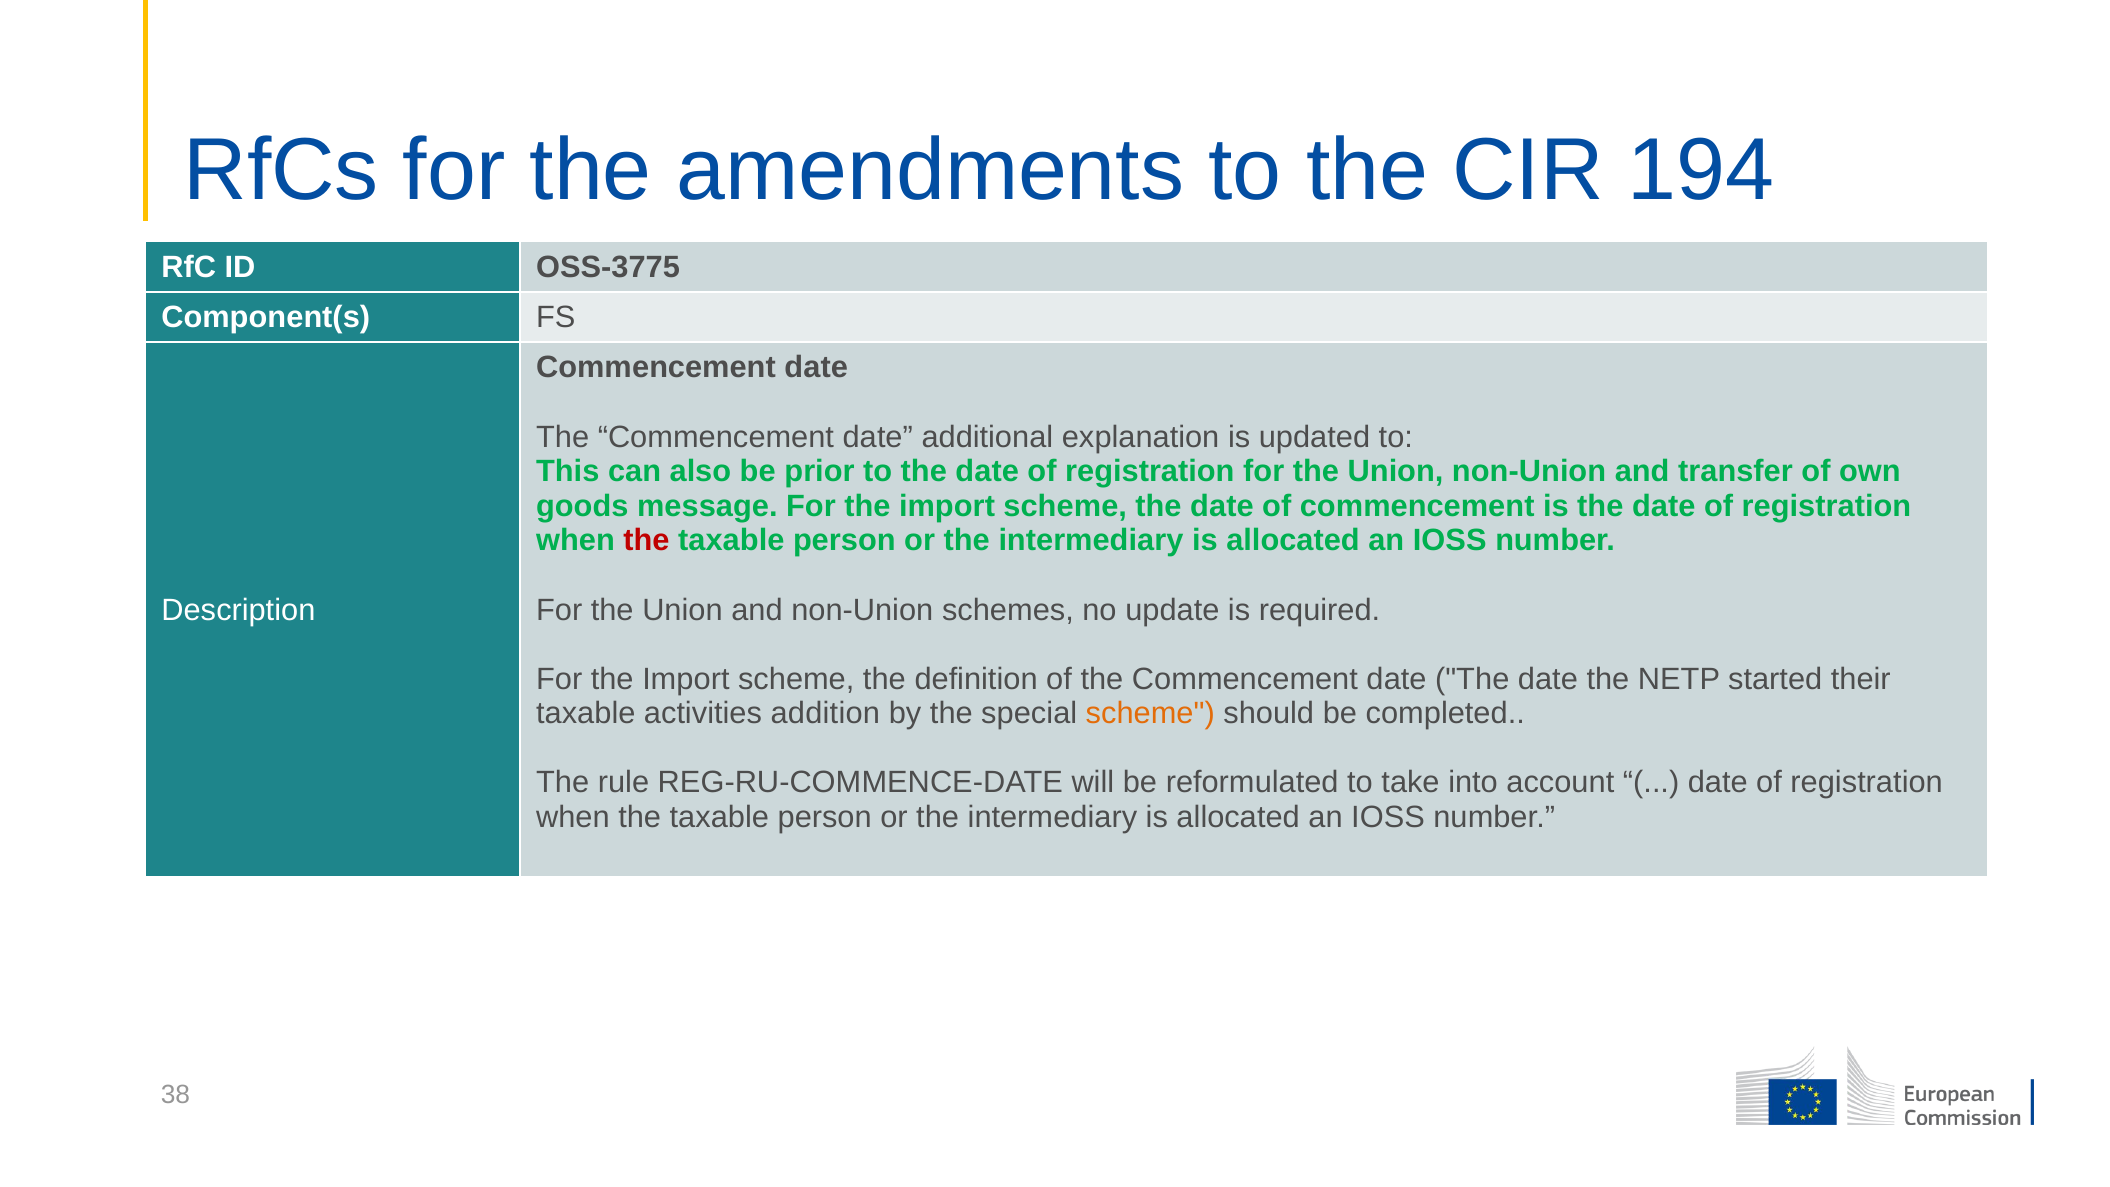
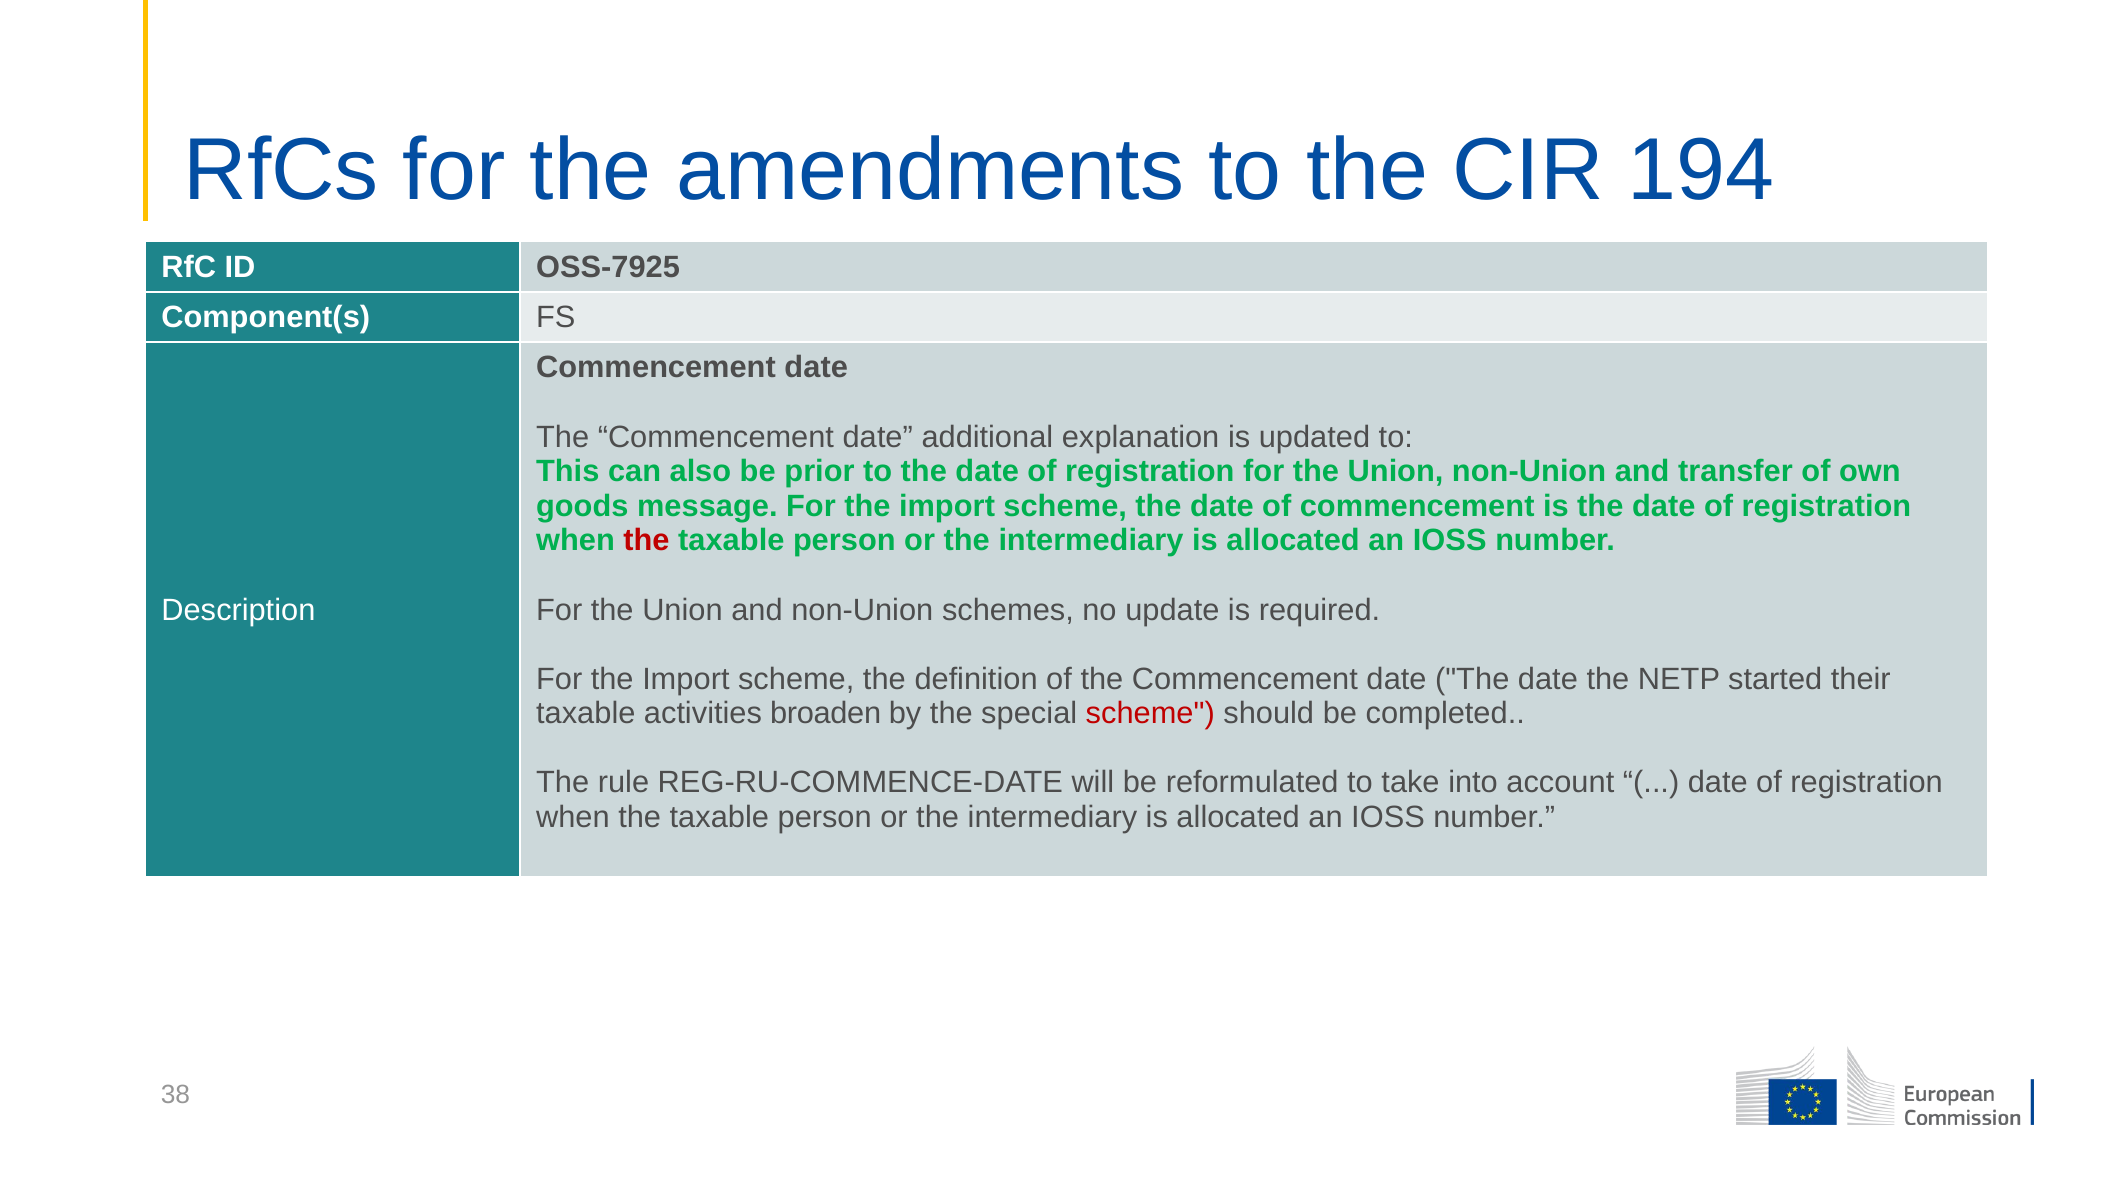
OSS-3775: OSS-3775 -> OSS-7925
addition: addition -> broaden
scheme at (1150, 714) colour: orange -> red
